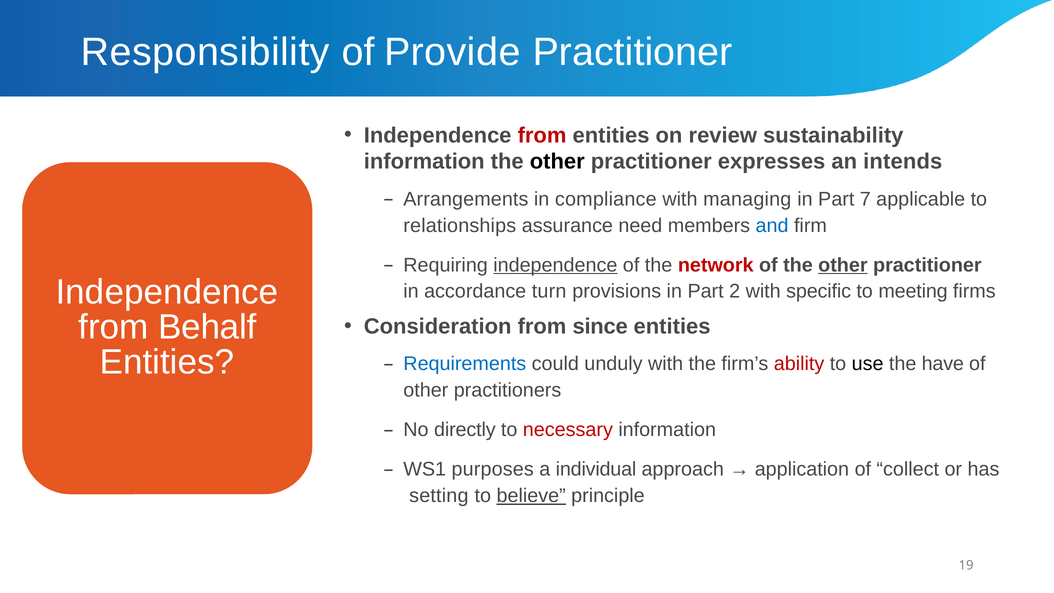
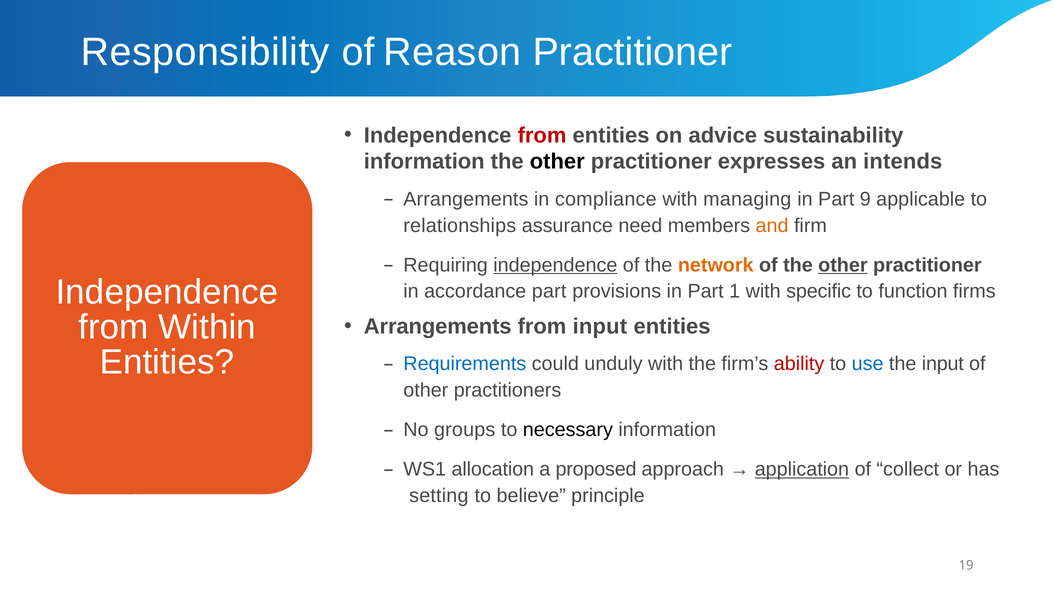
Provide: Provide -> Reason
review: review -> advice
7: 7 -> 9
and colour: blue -> orange
network colour: red -> orange
accordance turn: turn -> part
2: 2 -> 1
meeting: meeting -> function
Behalf: Behalf -> Within
Consideration at (438, 326): Consideration -> Arrangements
from since: since -> input
use colour: black -> blue
the have: have -> input
directly: directly -> groups
necessary colour: red -> black
purposes: purposes -> allocation
individual: individual -> proposed
application underline: none -> present
believe underline: present -> none
